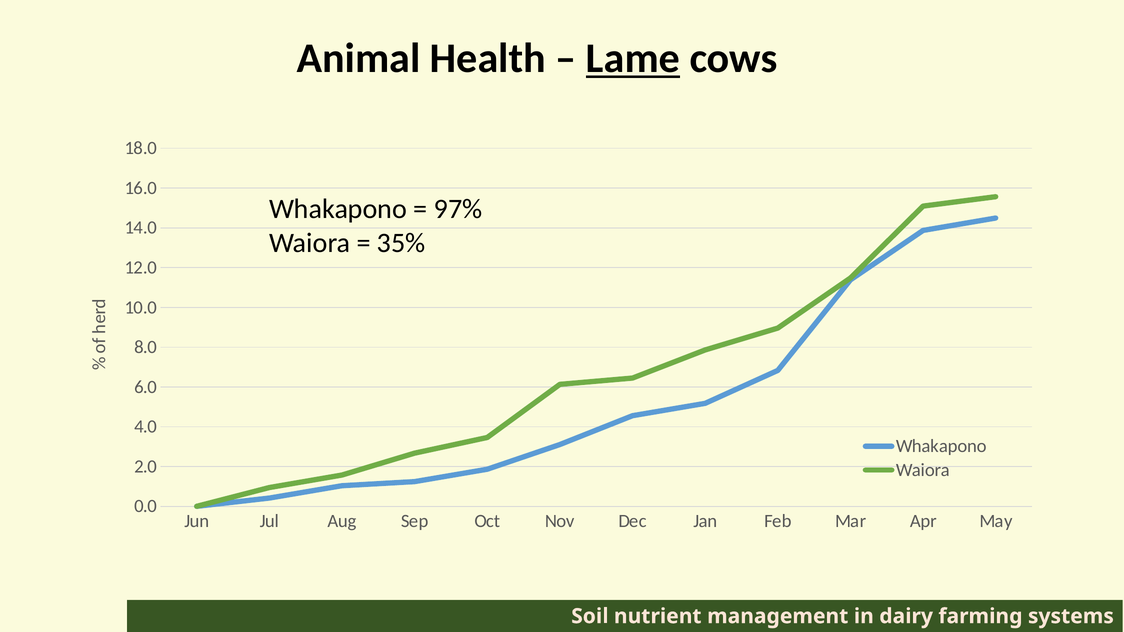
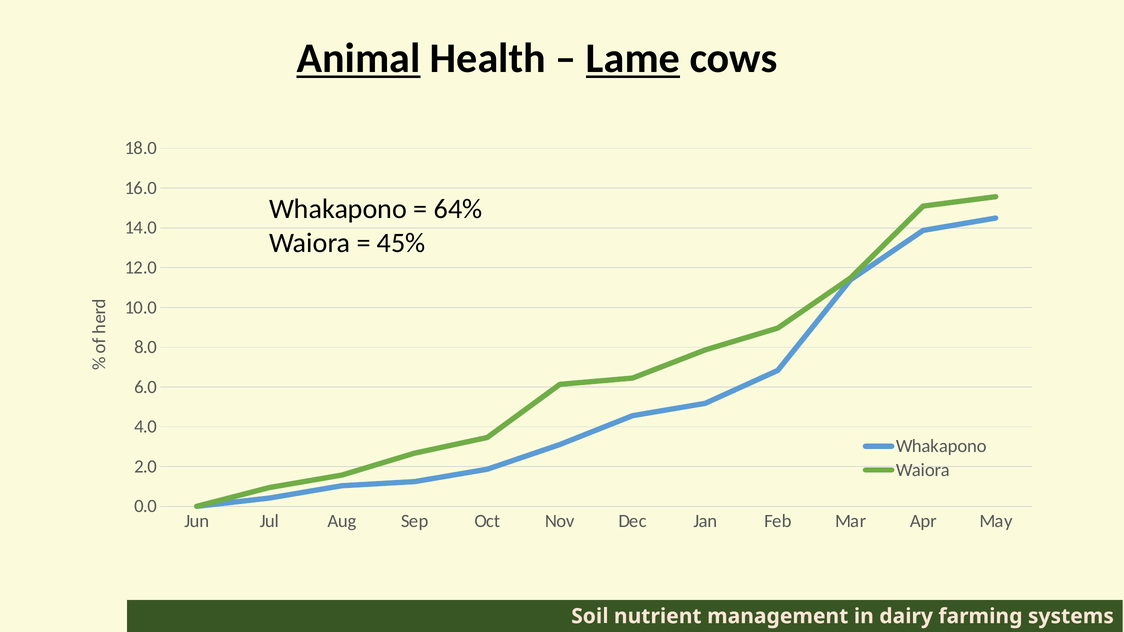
Animal underline: none -> present
97%: 97% -> 64%
35%: 35% -> 45%
